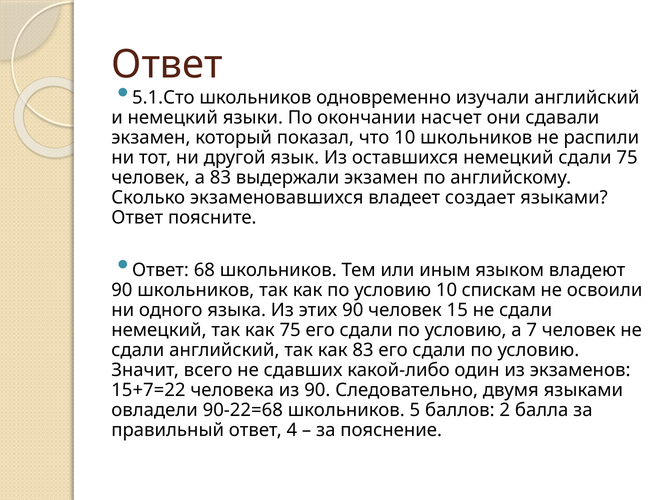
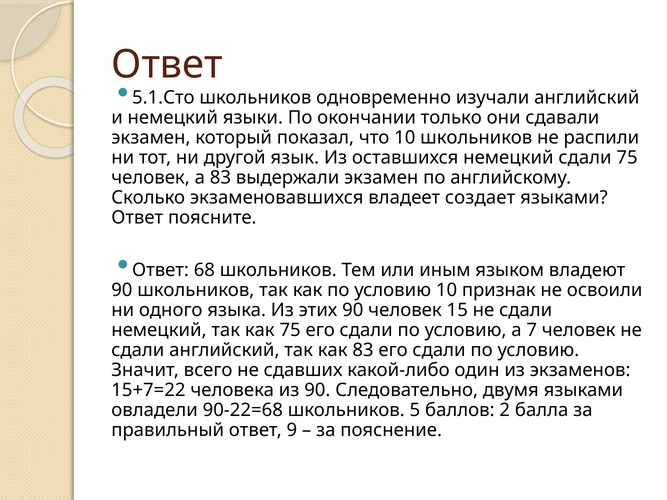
насчет: насчет -> только
спискам: спискам -> признак
4: 4 -> 9
